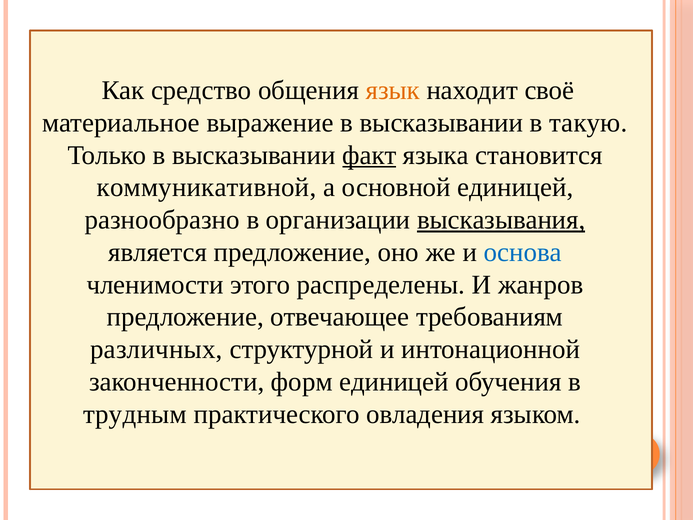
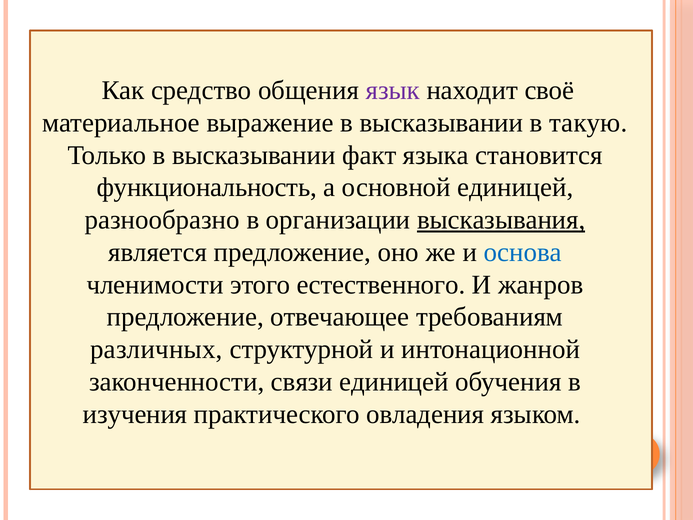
язык colour: orange -> purple
факт underline: present -> none
коммуникативной: коммуникативной -> функциональность
распределены: распределены -> естественного
форм: форм -> связи
трудным: трудным -> изучения
